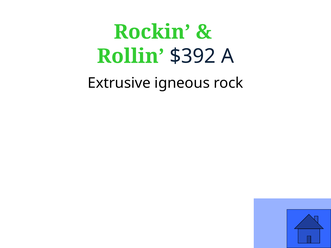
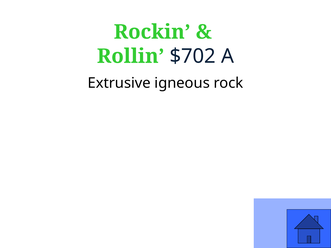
$392: $392 -> $702
